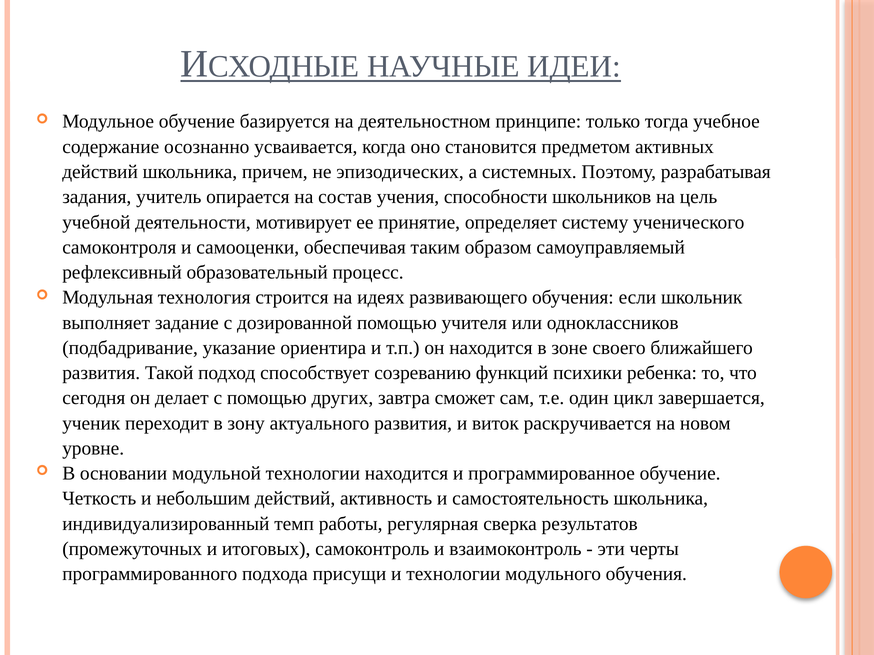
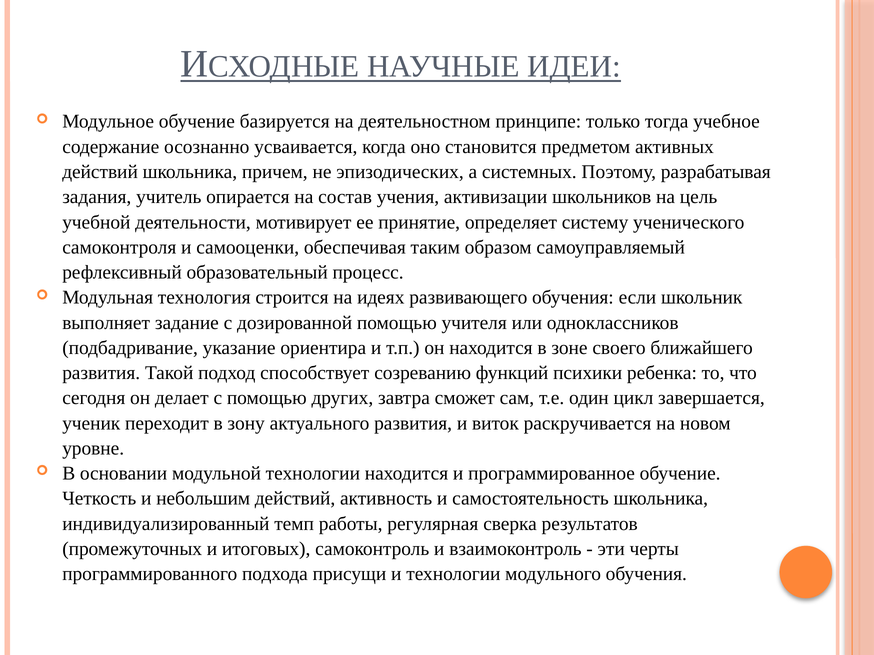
способности: способности -> активизации
